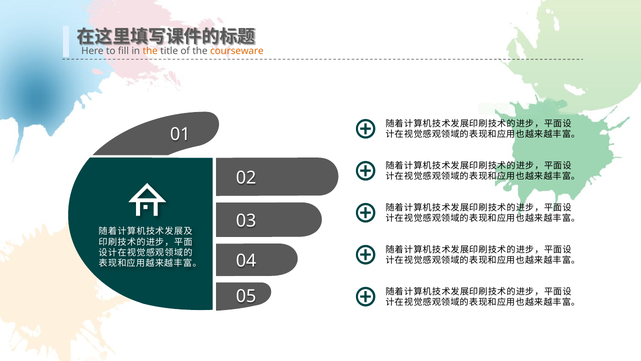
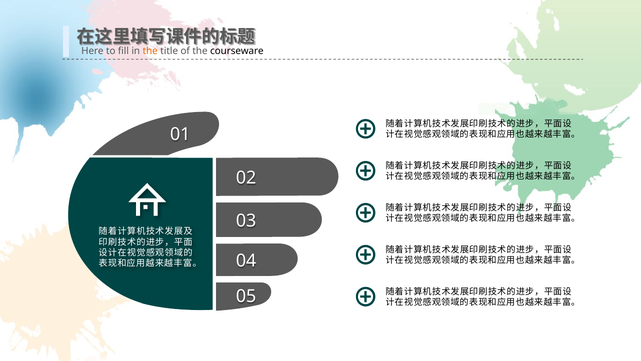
courseware colour: orange -> black
